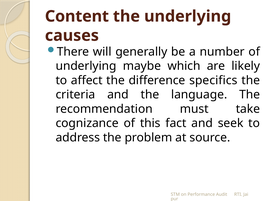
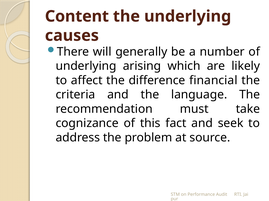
maybe: maybe -> arising
specifics: specifics -> financial
